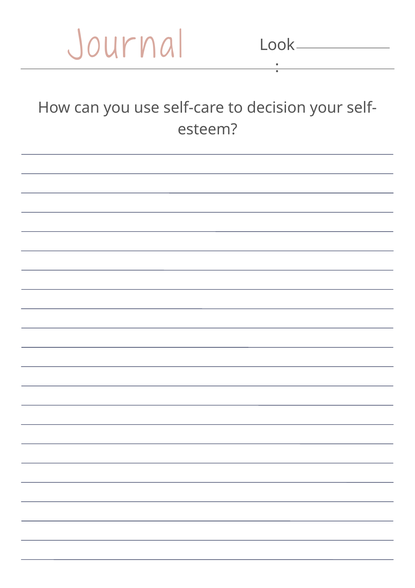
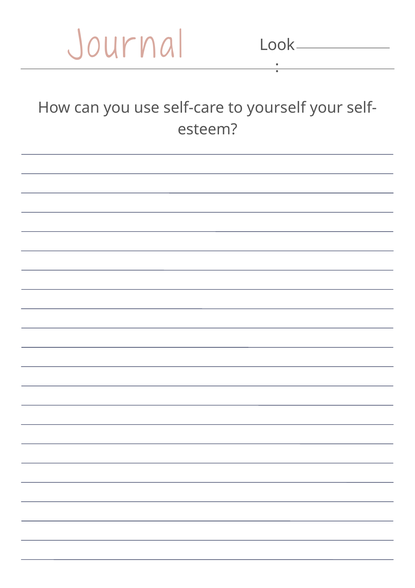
decision: decision -> yourself
